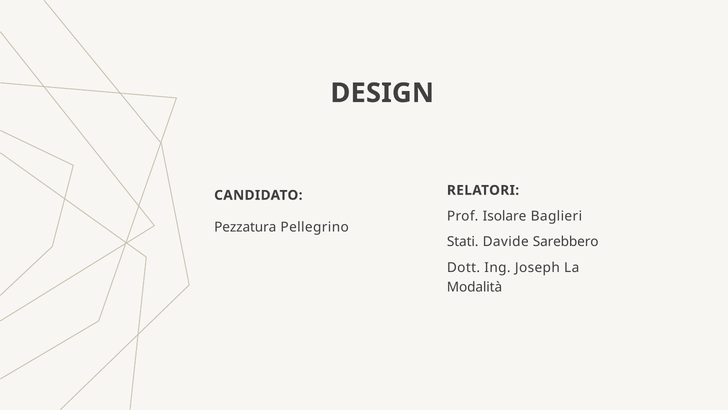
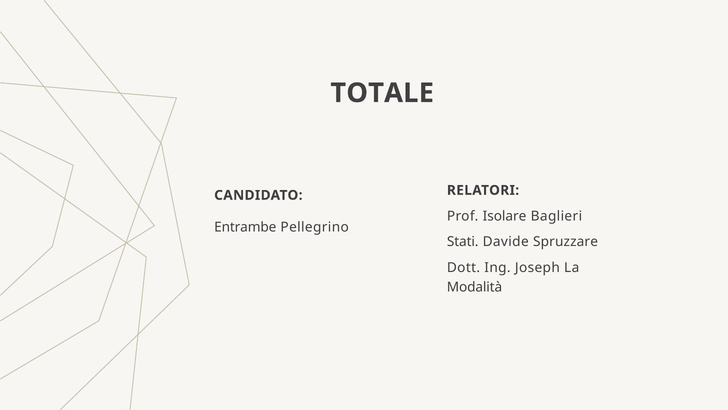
DESIGN: DESIGN -> TOTALE
Pezzatura: Pezzatura -> Entrambe
Sarebbero: Sarebbero -> Spruzzare
